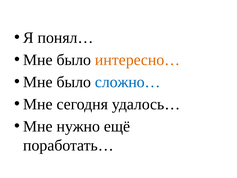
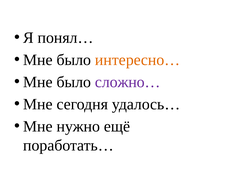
сложно… colour: blue -> purple
